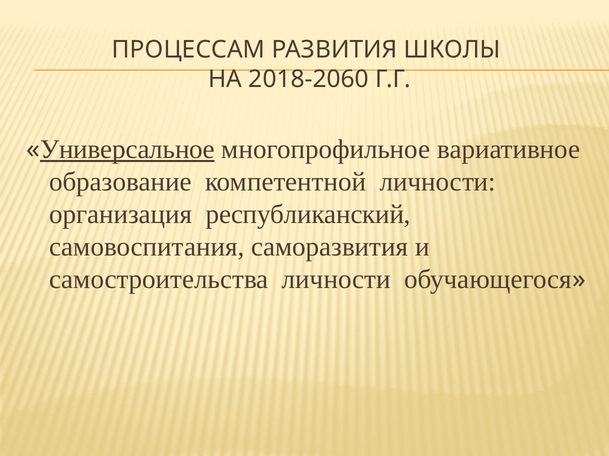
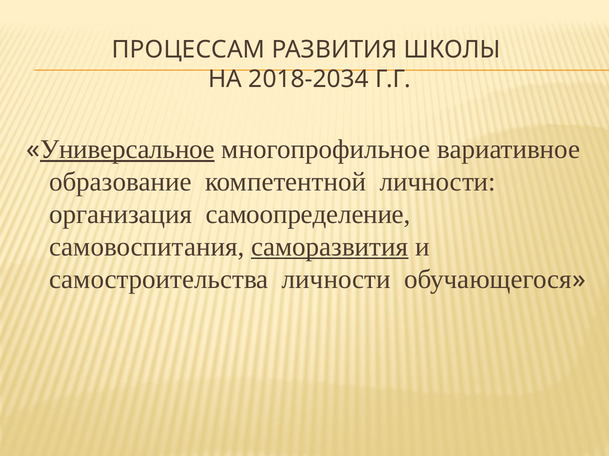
2018-2060: 2018-2060 -> 2018-2034
республиканский: республиканский -> самоопределение
саморазвития underline: none -> present
